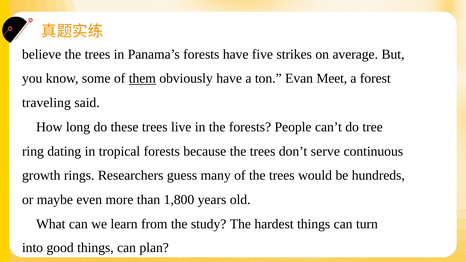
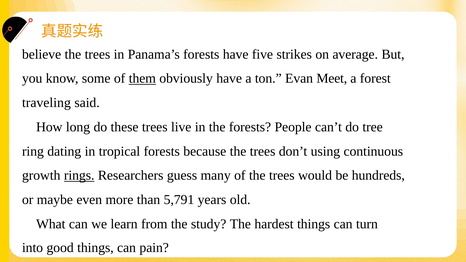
serve: serve -> using
rings underline: none -> present
1,800: 1,800 -> 5,791
plan: plan -> pain
